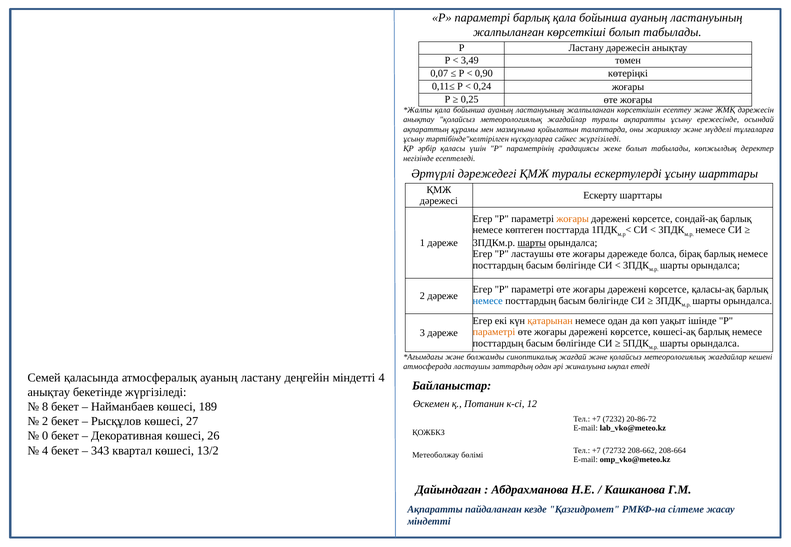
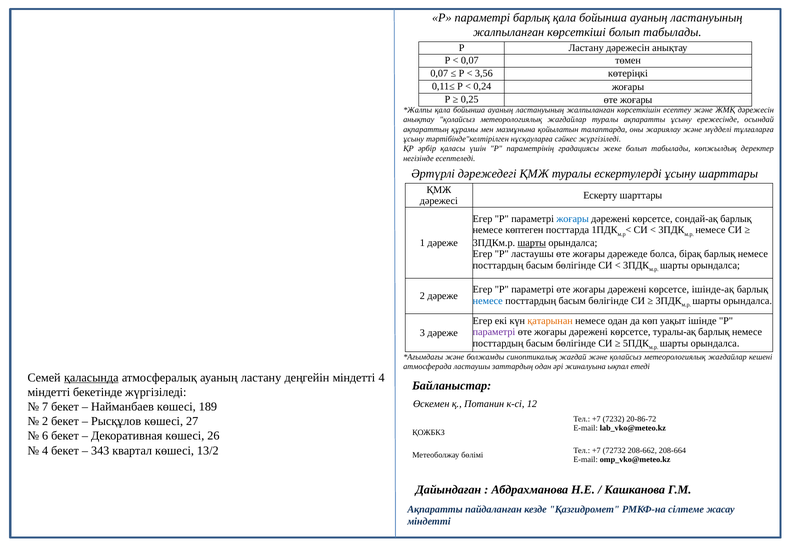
3,49 at (470, 61): 3,49 -> 0,07
0,90: 0,90 -> 3,56
жоғары at (573, 219) colour: orange -> blue
қаласы-ақ: қаласы-ақ -> ішінде-ақ
параметрі at (494, 332) colour: orange -> purple
көшесі-ақ: көшесі-ақ -> туралы-ақ
қаласында underline: none -> present
анықтау at (49, 393): анықтау -> міндетті
8: 8 -> 7
0: 0 -> 6
